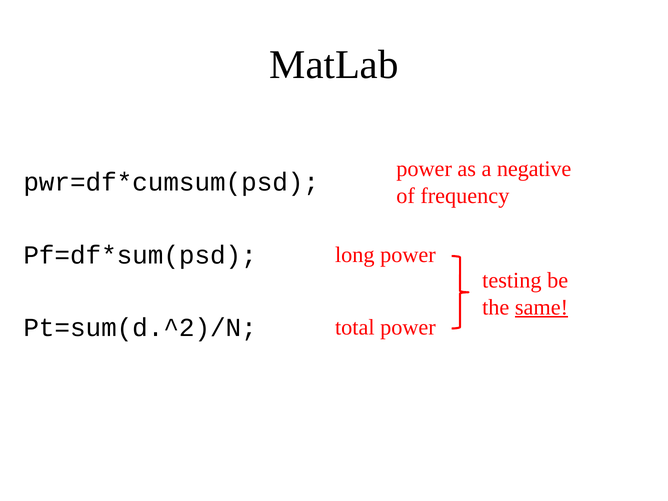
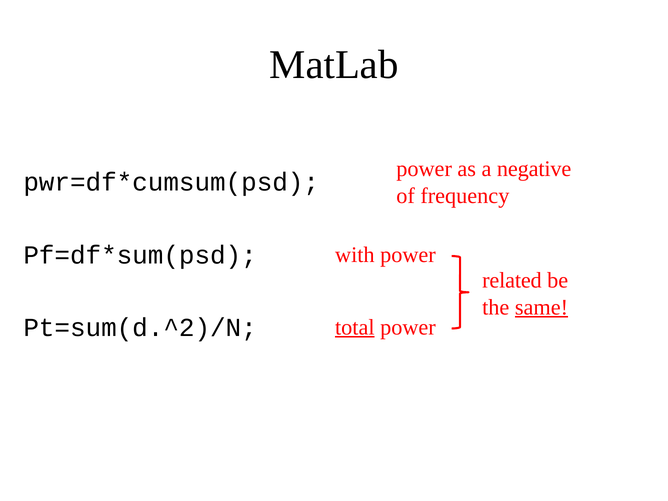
long: long -> with
testing: testing -> related
total underline: none -> present
